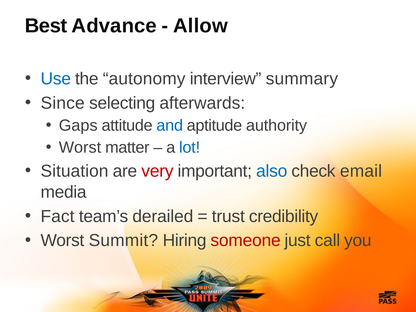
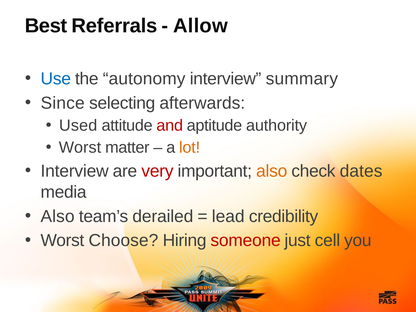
Advance: Advance -> Referrals
Gaps: Gaps -> Used
and colour: blue -> red
lot colour: blue -> orange
Situation at (75, 171): Situation -> Interview
also at (272, 171) colour: blue -> orange
email: email -> dates
Fact at (58, 216): Fact -> Also
trust: trust -> lead
Summit: Summit -> Choose
call: call -> cell
